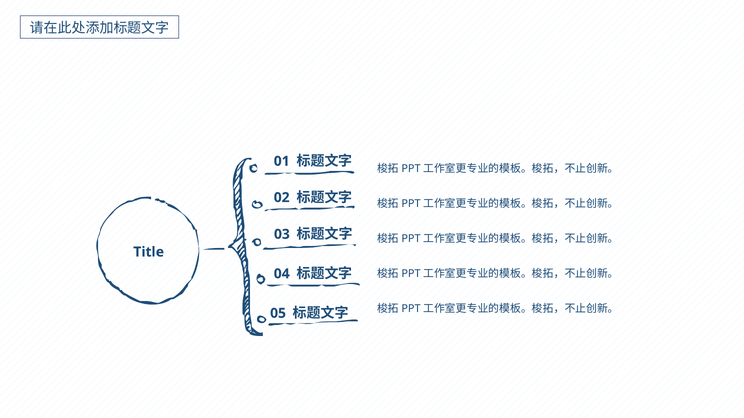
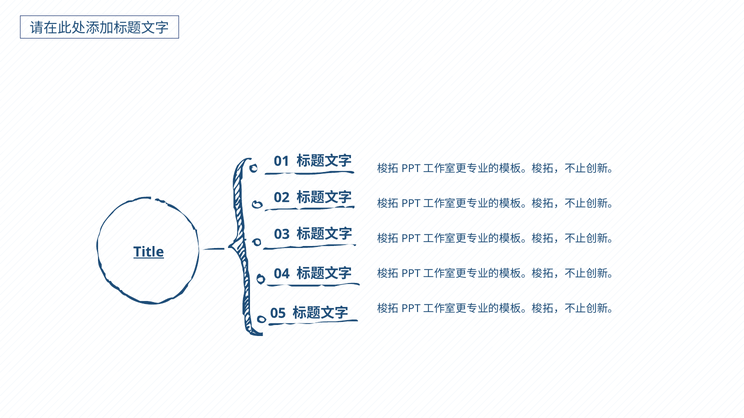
Title underline: none -> present
